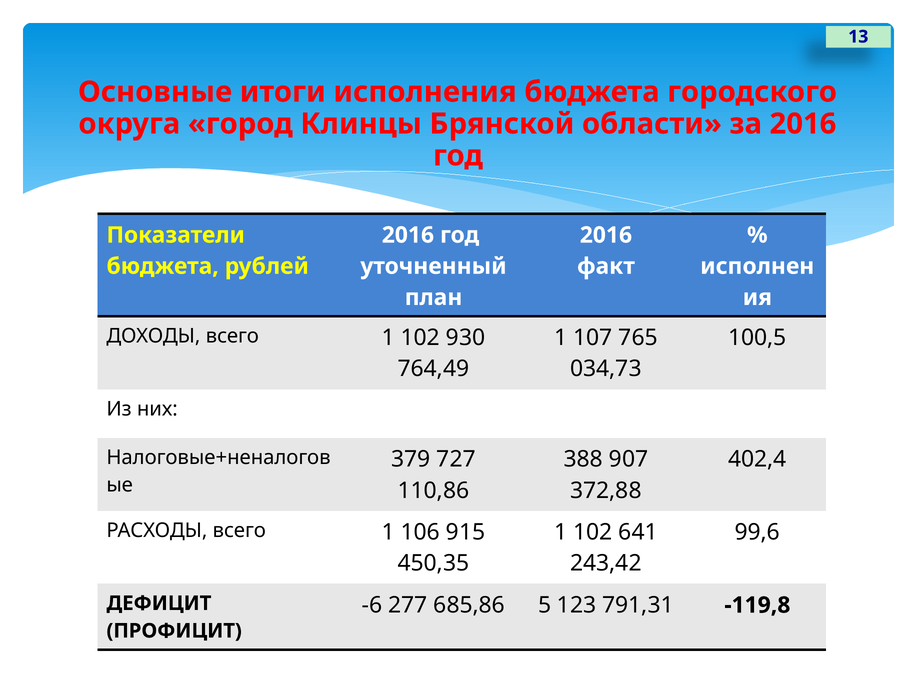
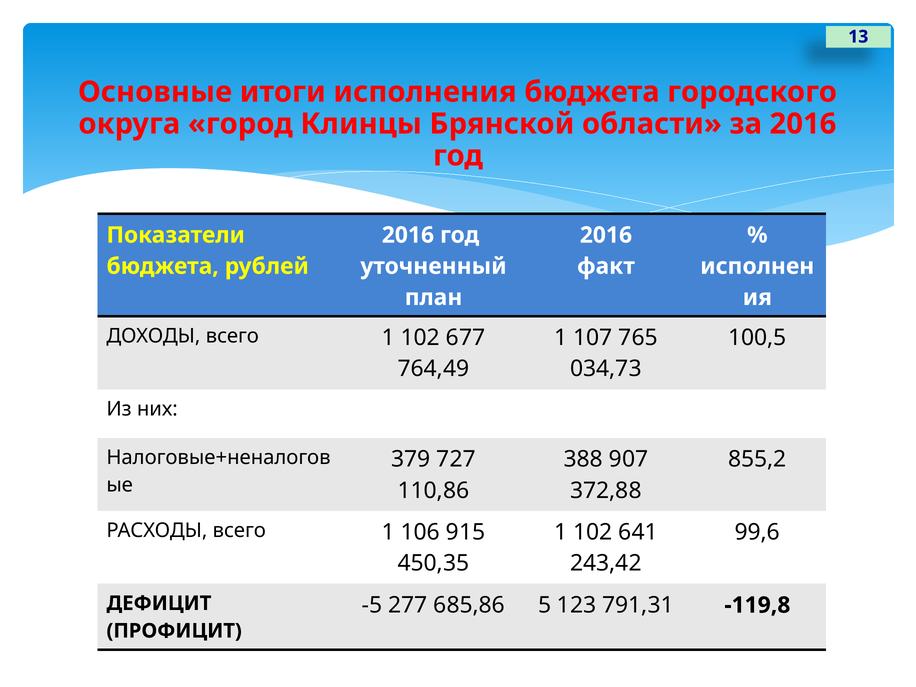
930: 930 -> 677
402,4: 402,4 -> 855,2
-6: -6 -> -5
